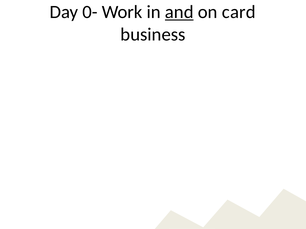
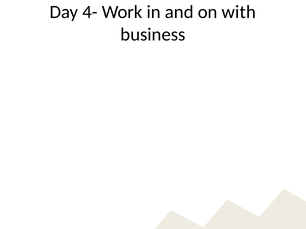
0-: 0- -> 4-
and underline: present -> none
card: card -> with
